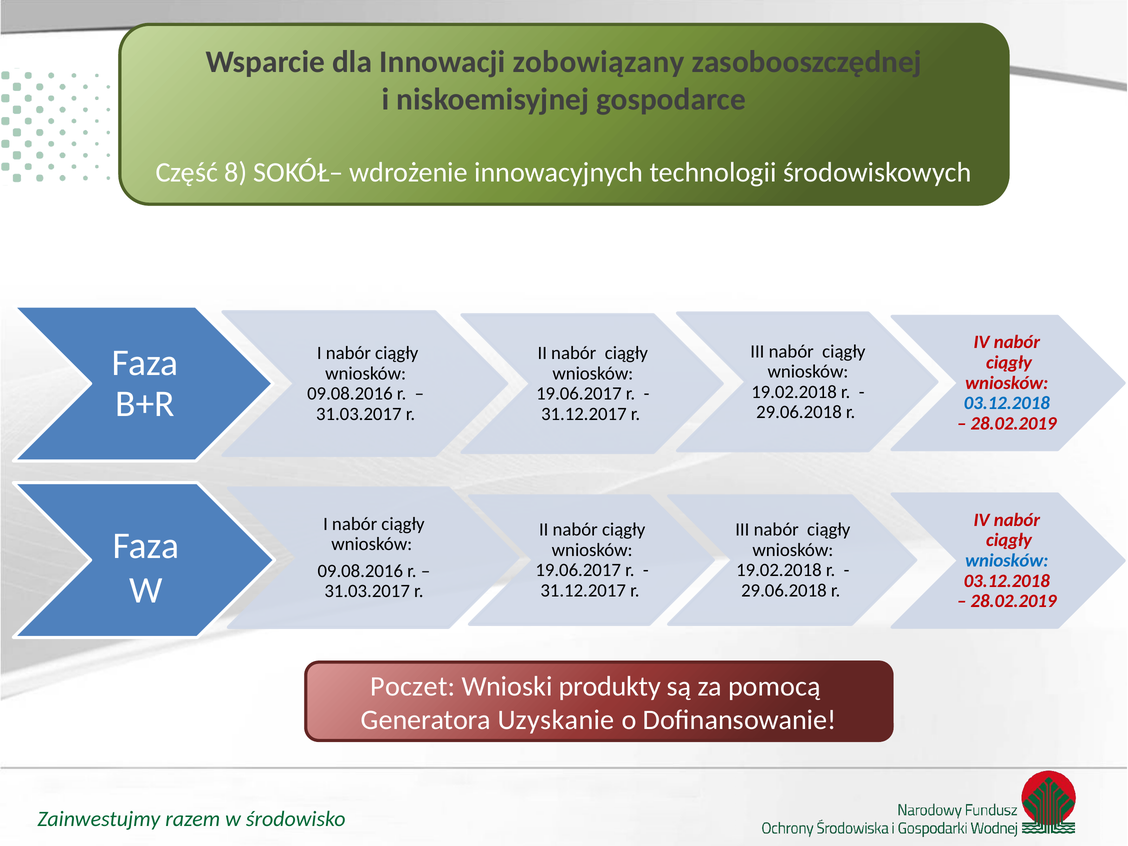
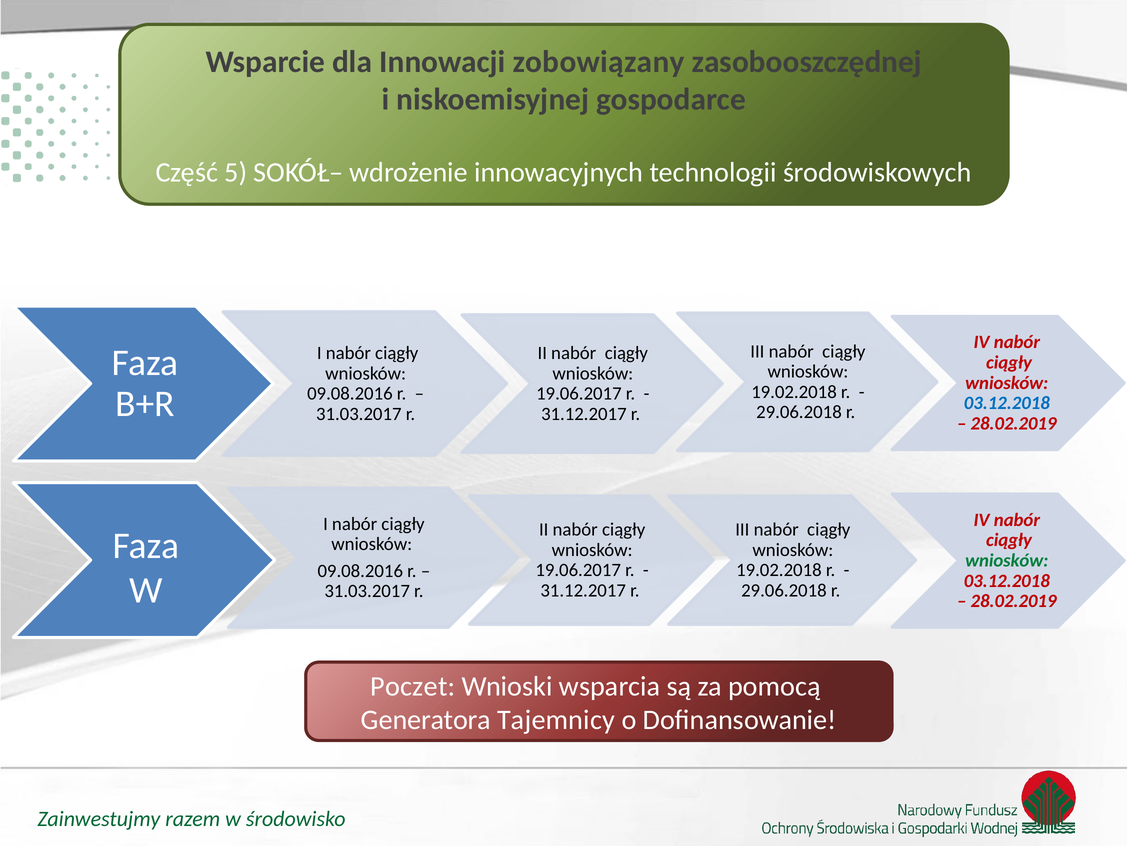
8: 8 -> 5
wniosków at (1007, 561) colour: blue -> green
produkty: produkty -> wsparcia
Uzyskanie: Uzyskanie -> Tajemnicy
